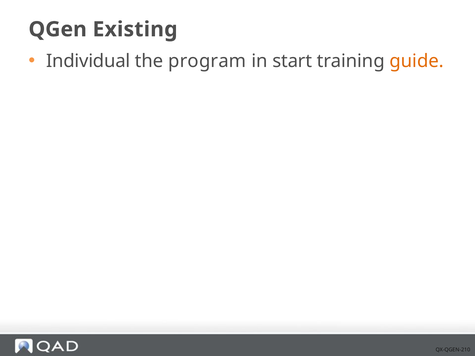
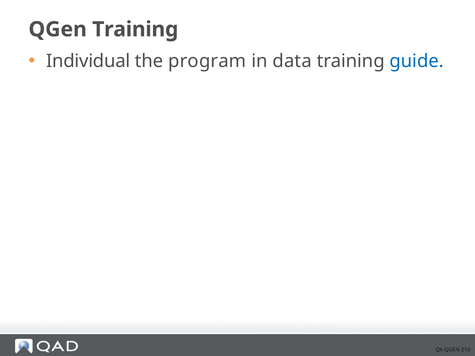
QGen Existing: Existing -> Training
start: start -> data
guide colour: orange -> blue
